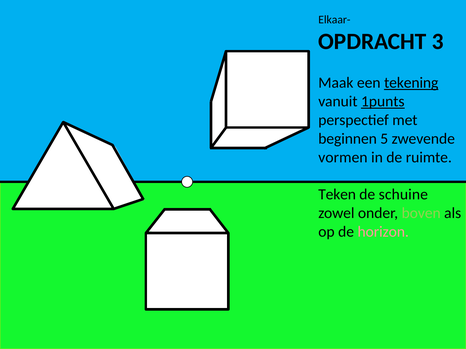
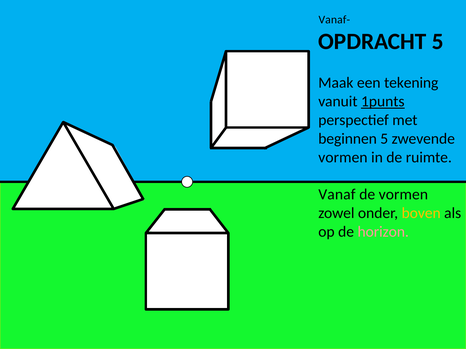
Elkaar-: Elkaar- -> Vanaf-
OPDRACHT 3: 3 -> 5
tekening underline: present -> none
Teken: Teken -> Vanaf
de schuine: schuine -> vormen
boven colour: light green -> yellow
